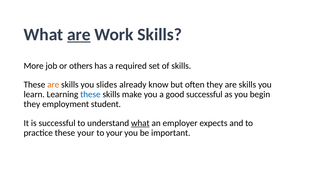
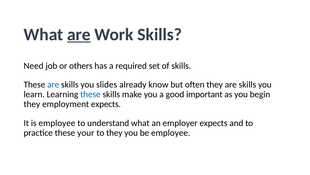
More: More -> Need
are at (53, 84) colour: orange -> blue
good successful: successful -> important
employment student: student -> expects
is successful: successful -> employee
what at (140, 123) underline: present -> none
to your: your -> they
be important: important -> employee
